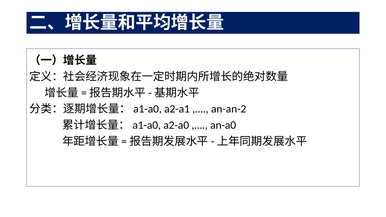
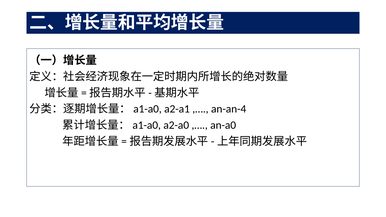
an-an-2: an-an-2 -> an-an-4
